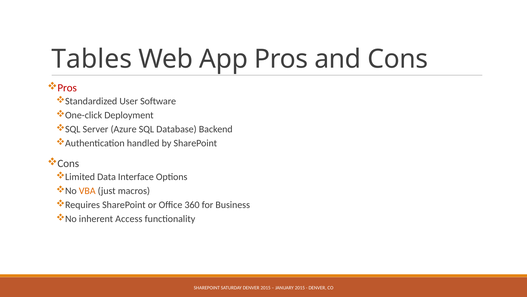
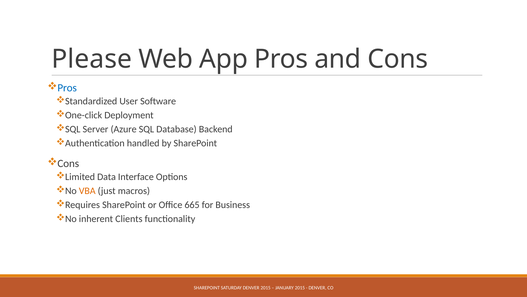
Tables: Tables -> Please
Pros at (67, 88) colour: red -> blue
360: 360 -> 665
Access: Access -> Clients
